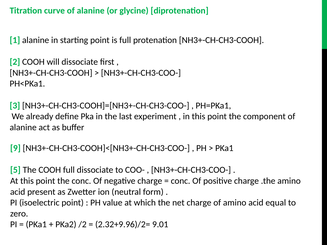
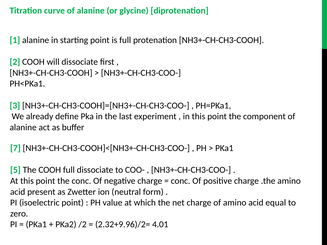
9: 9 -> 7
9.01: 9.01 -> 4.01
